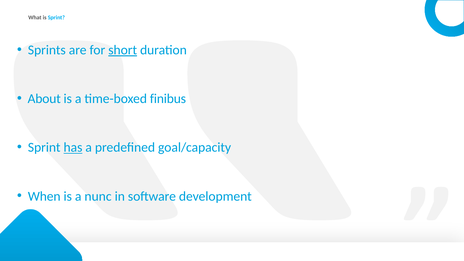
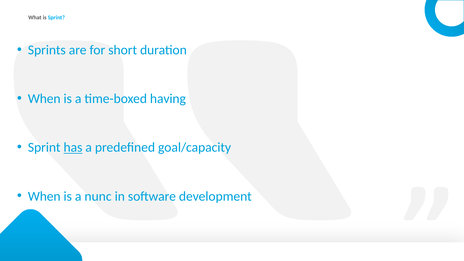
short underline: present -> none
About at (44, 99): About -> When
finibus: finibus -> having
